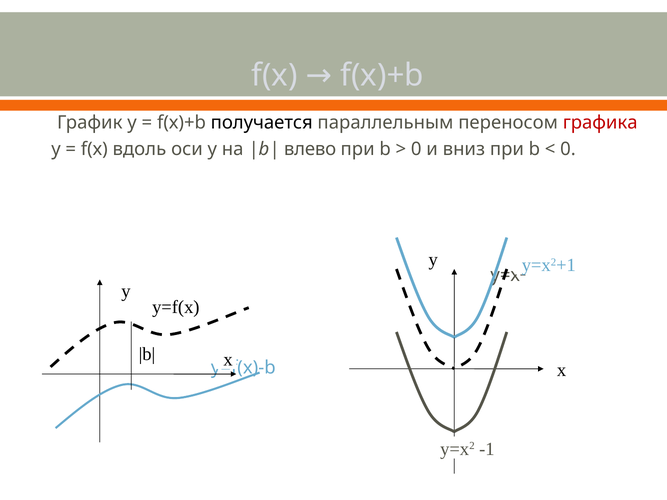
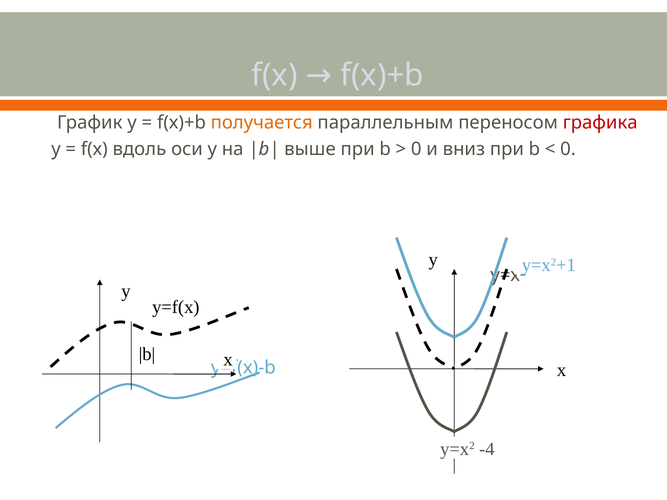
получается colour: black -> orange
влево: влево -> выше
-1: -1 -> -4
